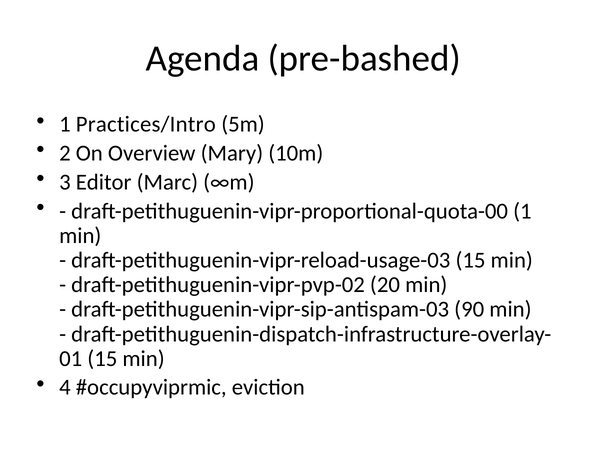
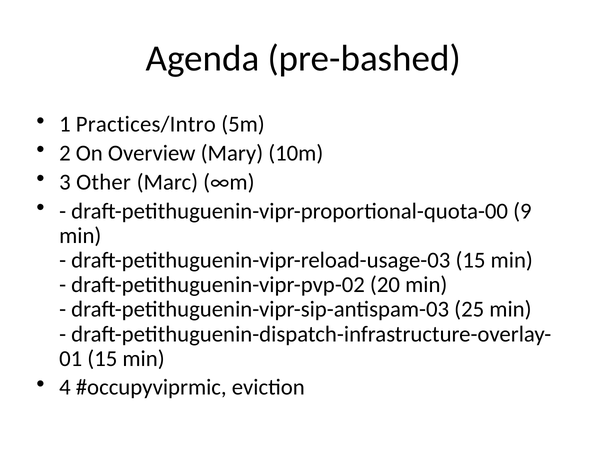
Editor: Editor -> Other
draft-petithuguenin-vipr-proportional-quota-00 1: 1 -> 9
90: 90 -> 25
